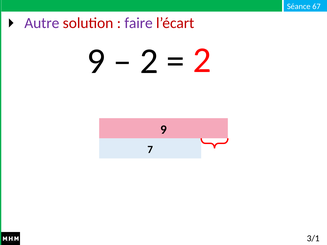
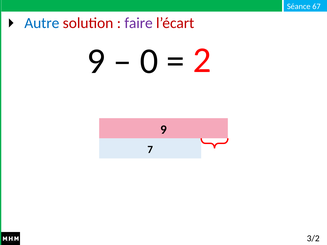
Autre colour: purple -> blue
2 at (149, 61): 2 -> 0
3/1: 3/1 -> 3/2
